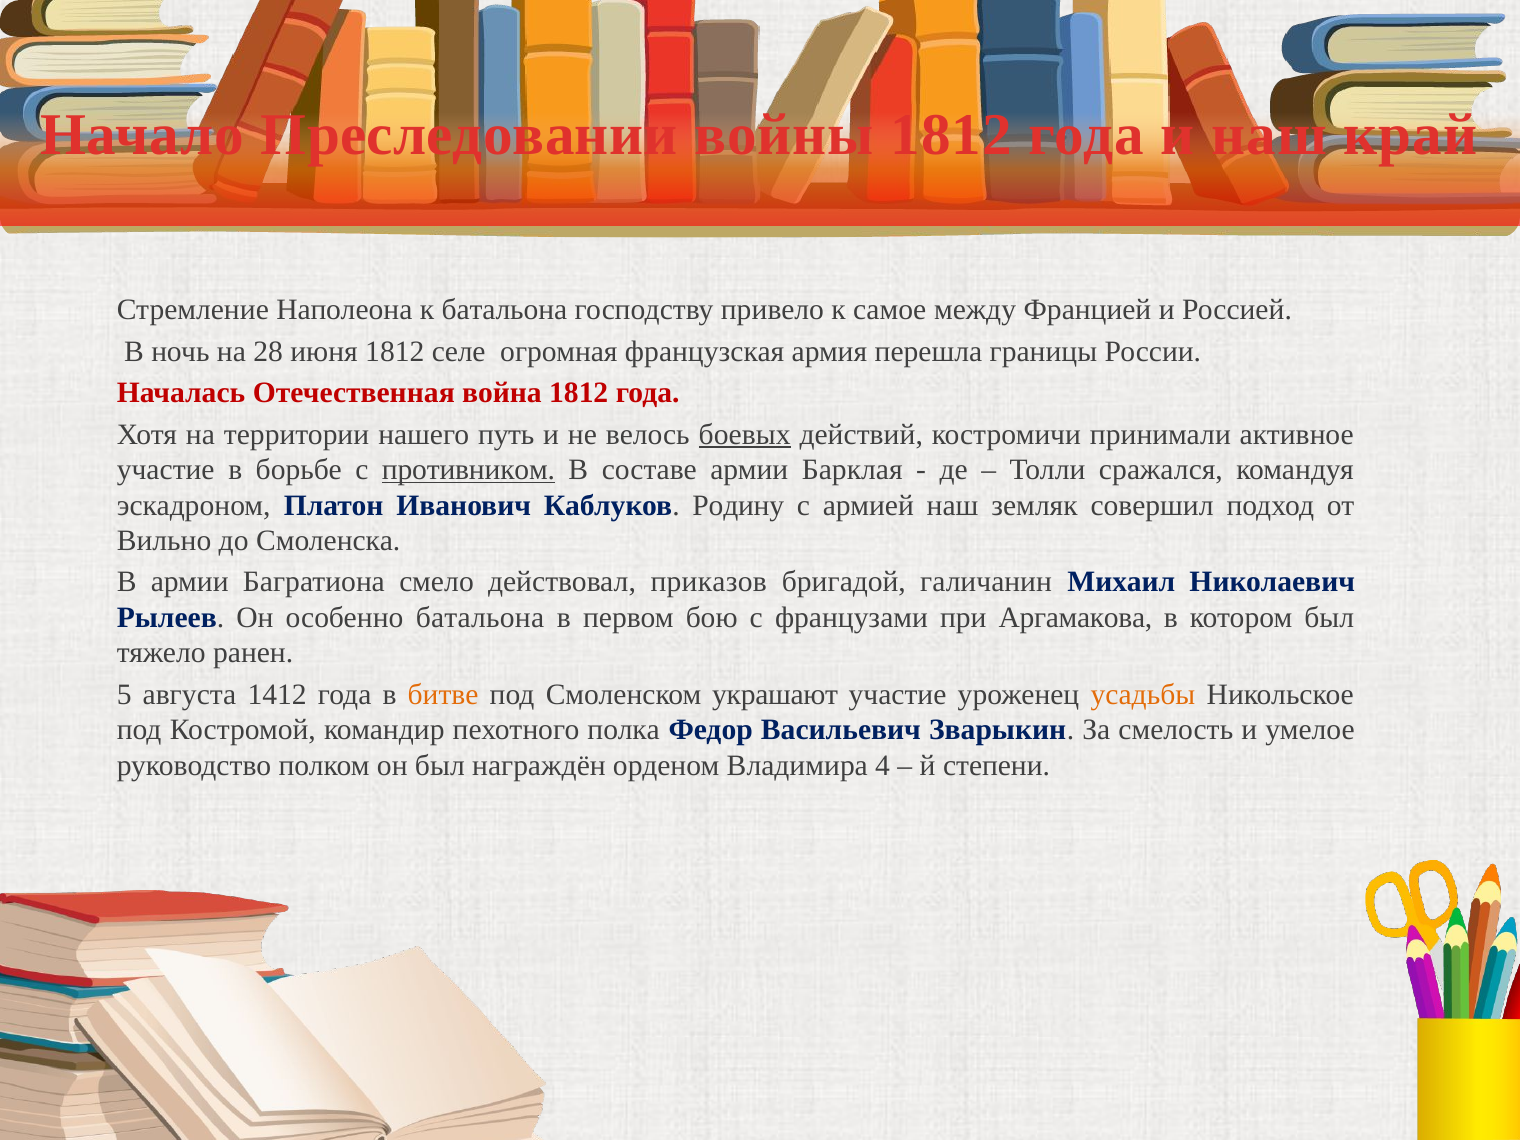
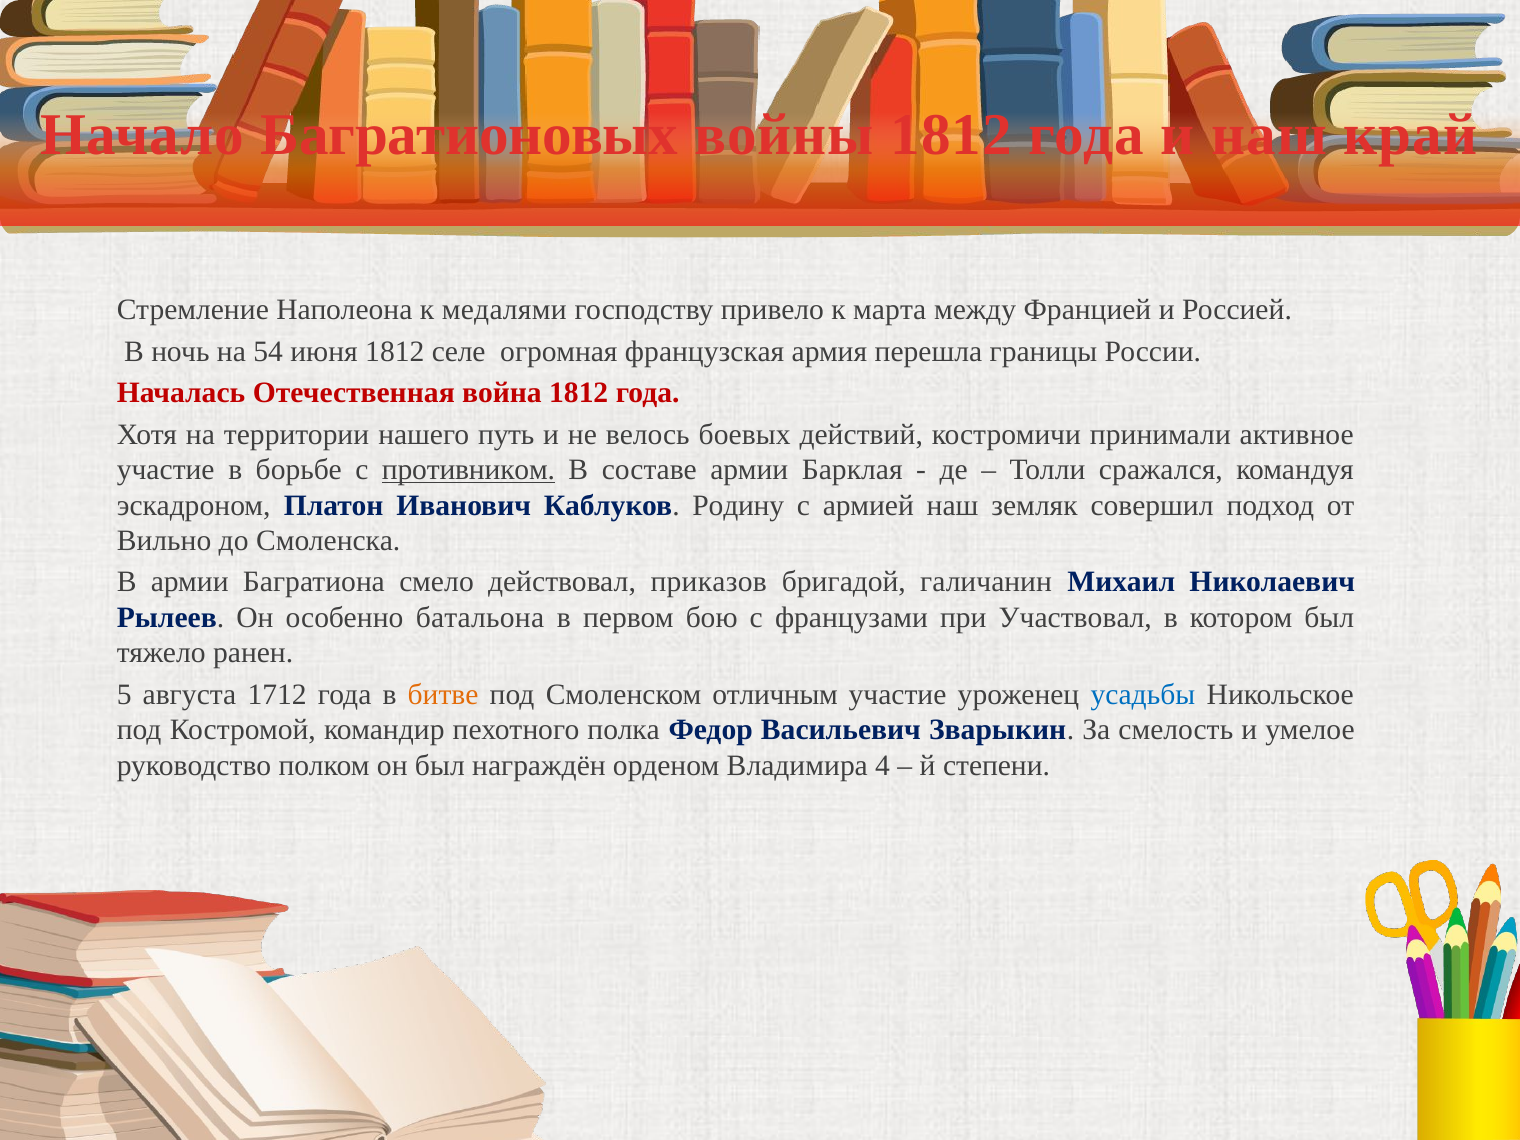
Преследовании: Преследовании -> Багратионовых
к батальона: батальона -> медалями
самое: самое -> марта
28: 28 -> 54
боевых underline: present -> none
Аргамакова: Аргамакова -> Участвовал
1412: 1412 -> 1712
украшают: украшают -> отличным
усадьбы colour: orange -> blue
